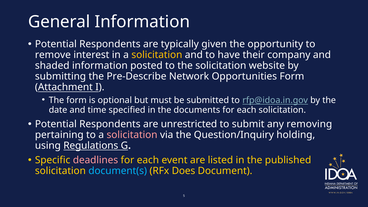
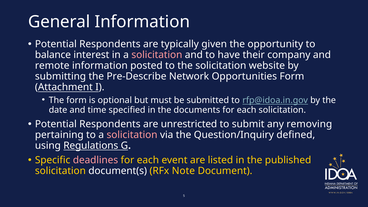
remove: remove -> balance
solicitation at (157, 55) colour: yellow -> pink
shaded: shaded -> remote
holding: holding -> defined
document(s colour: light blue -> white
Does: Does -> Note
